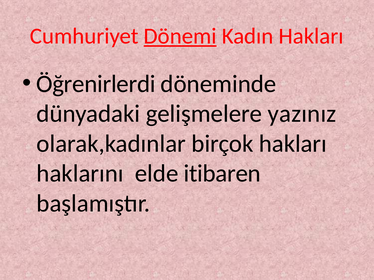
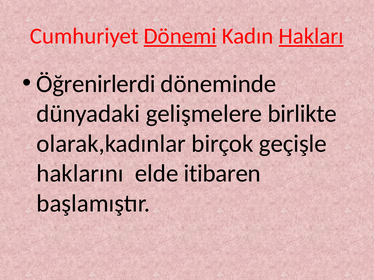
Hakları at (311, 36) underline: none -> present
yazınız: yazınız -> birlikte
birçok hakları: hakları -> geçişle
